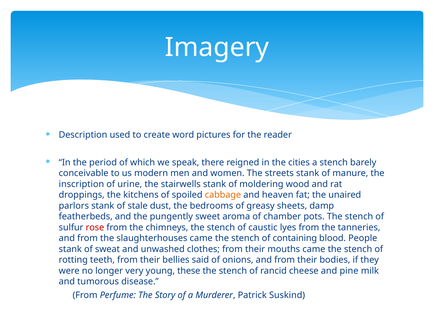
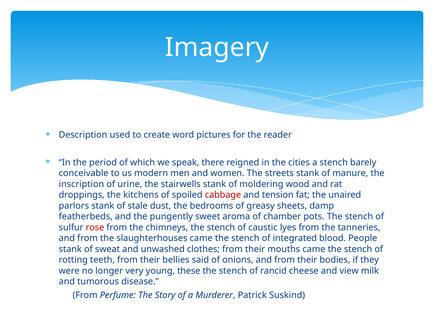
cabbage colour: orange -> red
heaven: heaven -> tension
containing: containing -> integrated
pine: pine -> view
